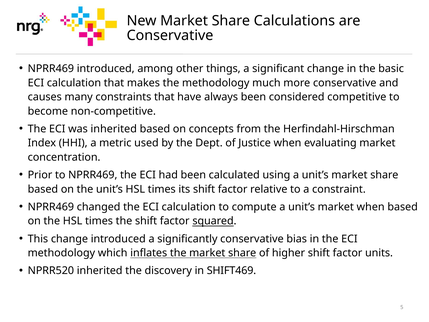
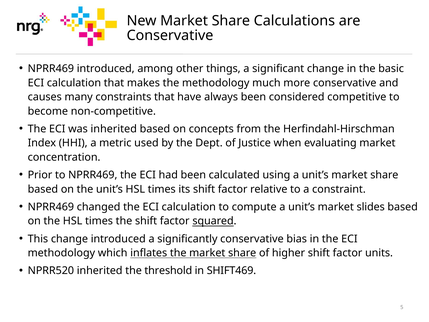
market when: when -> slides
discovery: discovery -> threshold
